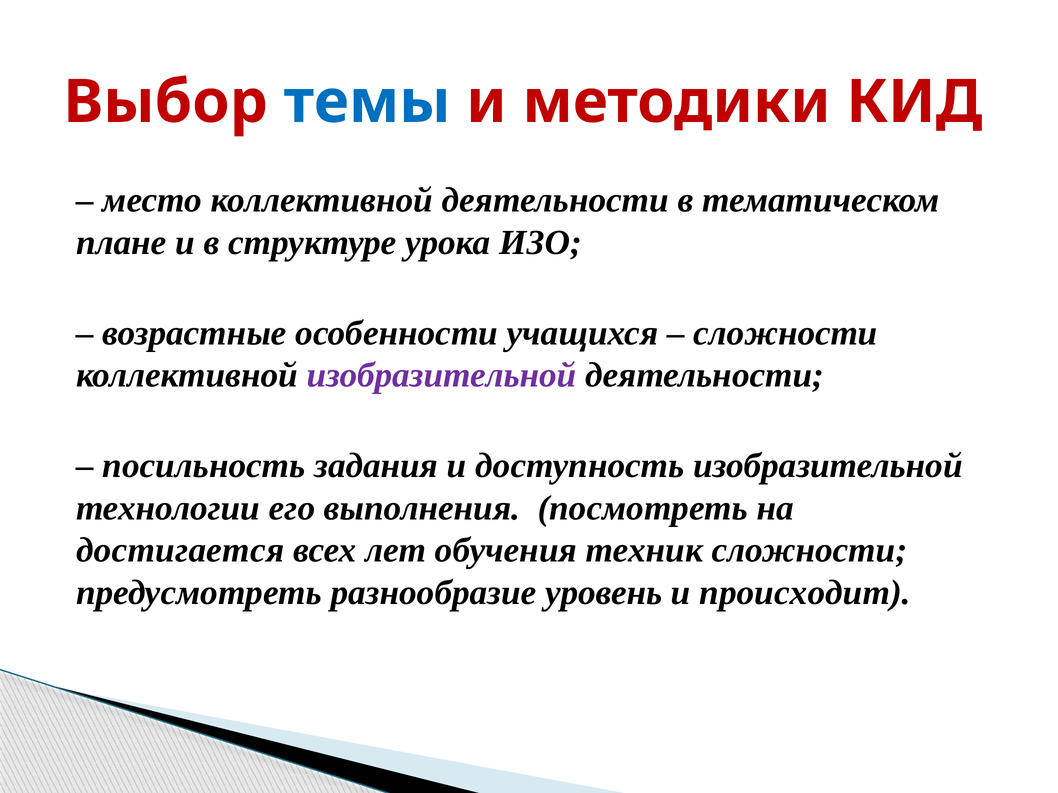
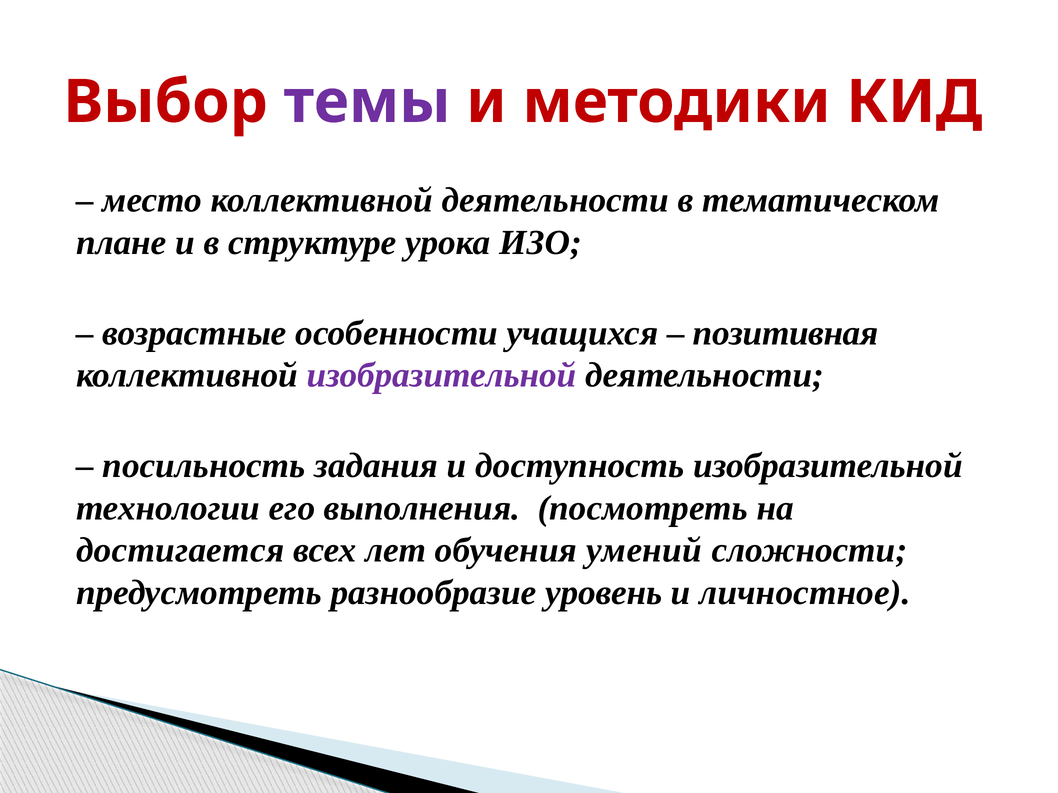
темы colour: blue -> purple
сложности at (785, 333): сложности -> позитивная
техник: техник -> умений
происходит: происходит -> личностное
